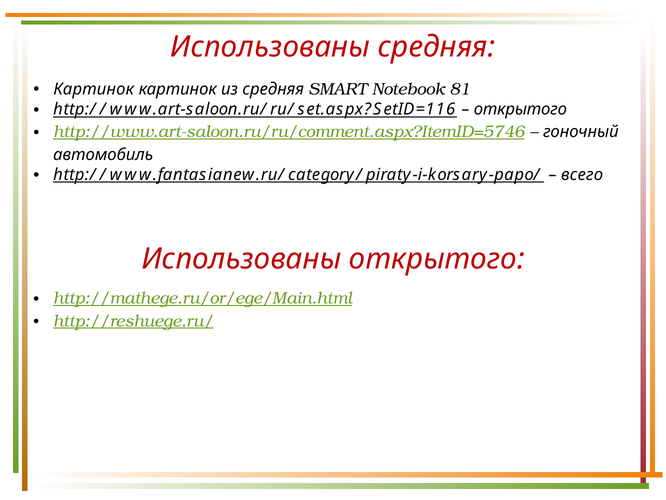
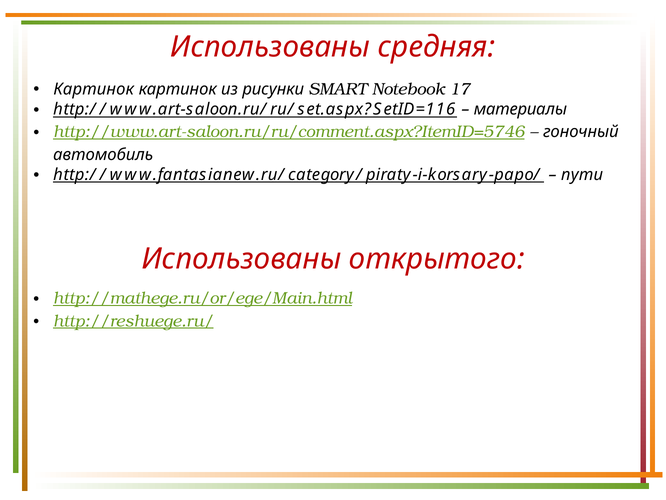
из средняя: средняя -> рисунки
81: 81 -> 17
открытого at (520, 109): открытого -> материалы
всего: всего -> пути
